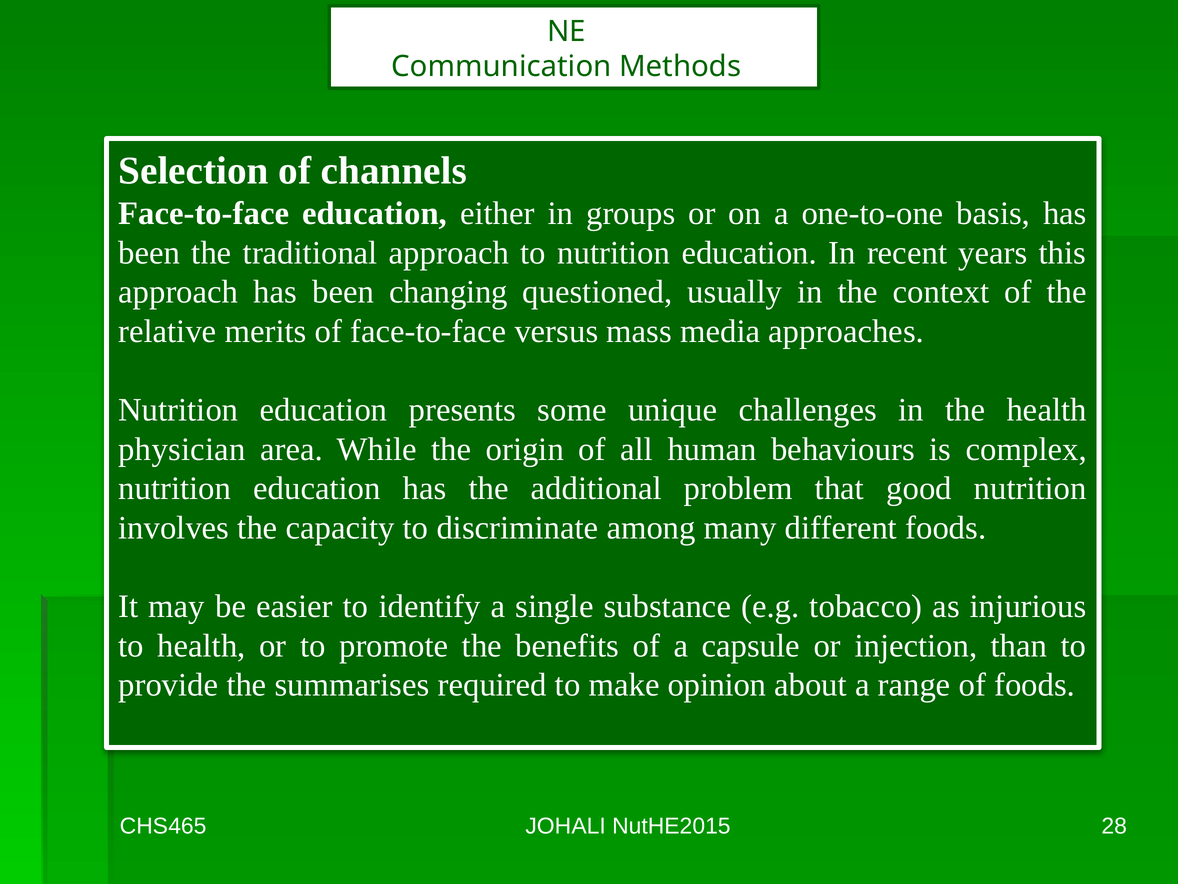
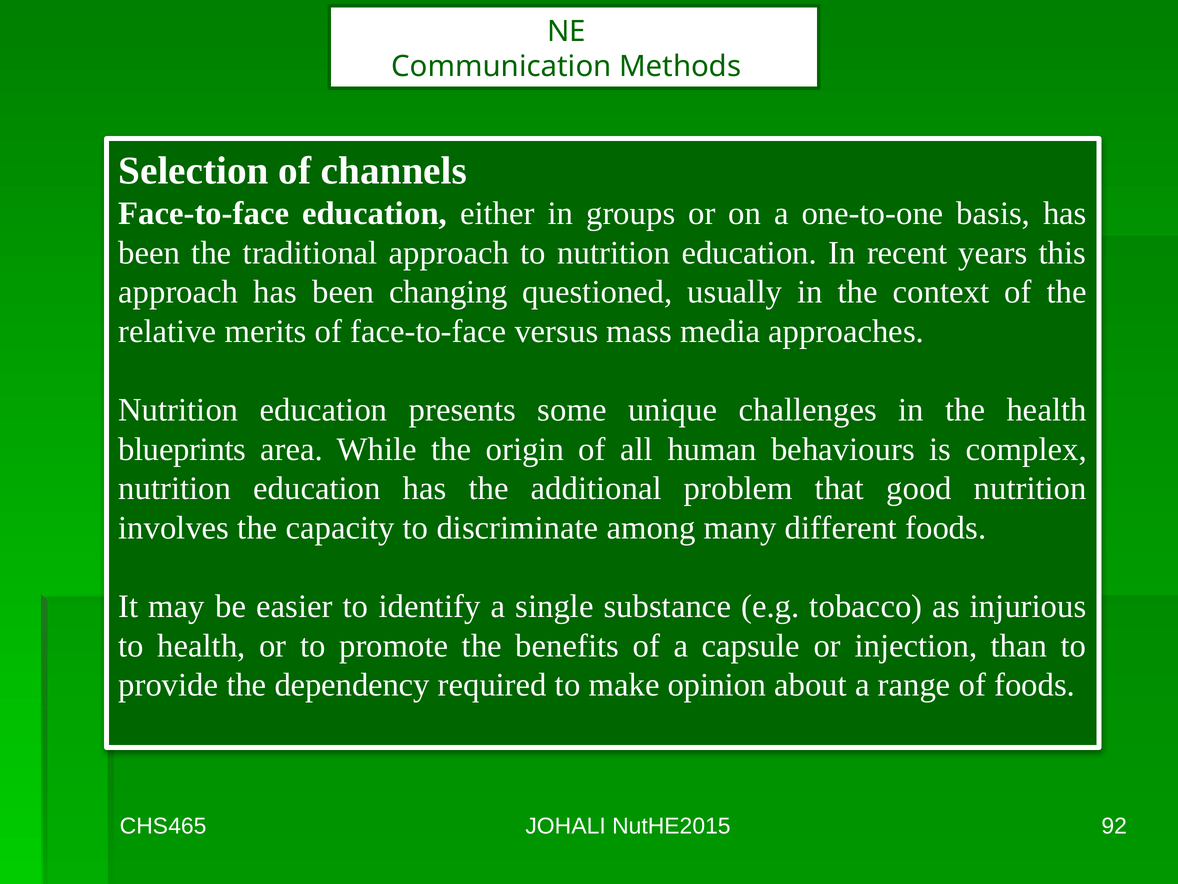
physician: physician -> blueprints
summarises: summarises -> dependency
28: 28 -> 92
